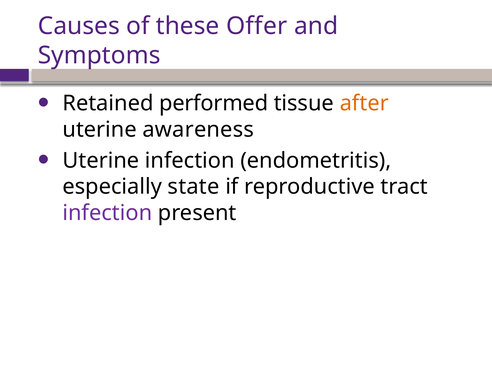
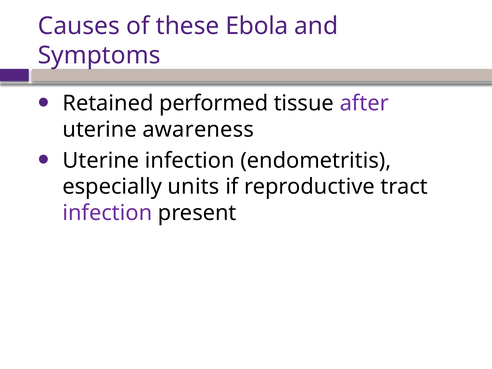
Offer: Offer -> Ebola
after colour: orange -> purple
state: state -> units
